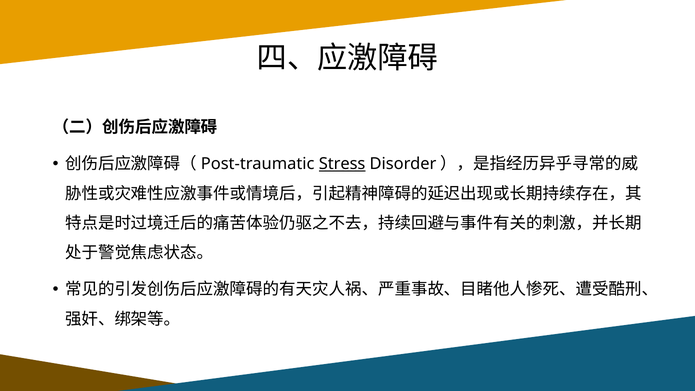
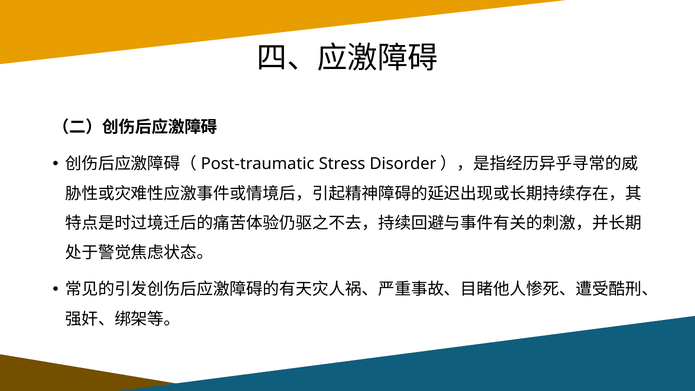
Stress underline: present -> none
